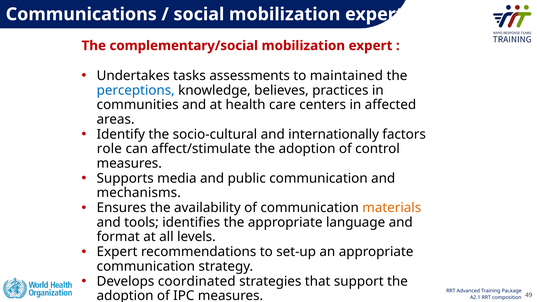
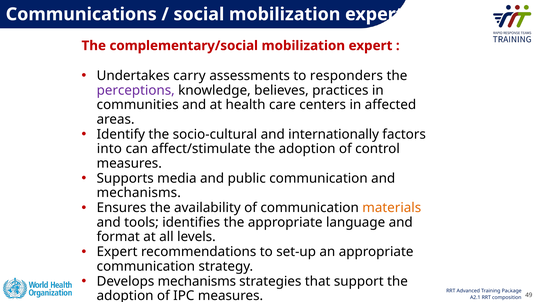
tasks: tasks -> carry
maintained: maintained -> responders
perceptions colour: blue -> purple
role: role -> into
Develops coordinated: coordinated -> mechanisms
